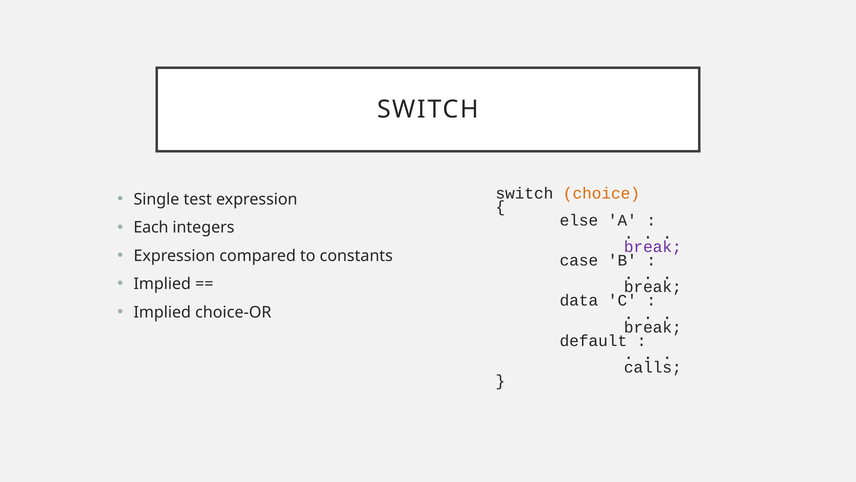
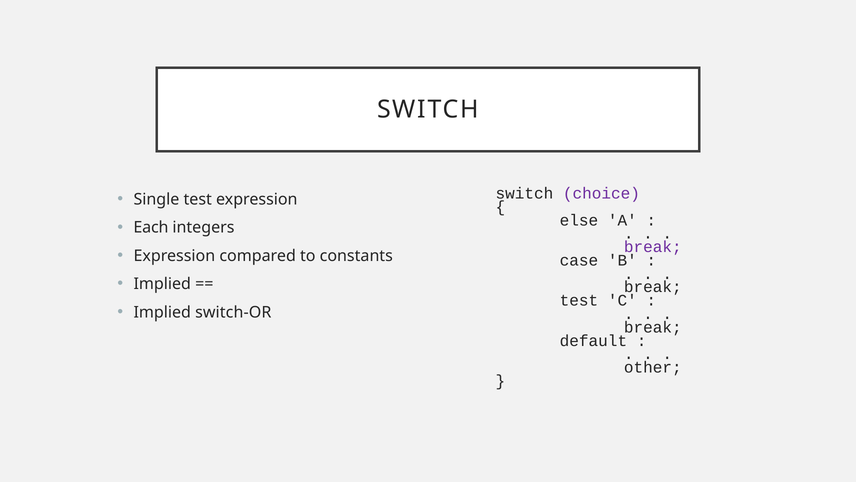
choice colour: orange -> purple
data at (579, 300): data -> test
choice-OR: choice-OR -> switch-OR
calls: calls -> other
